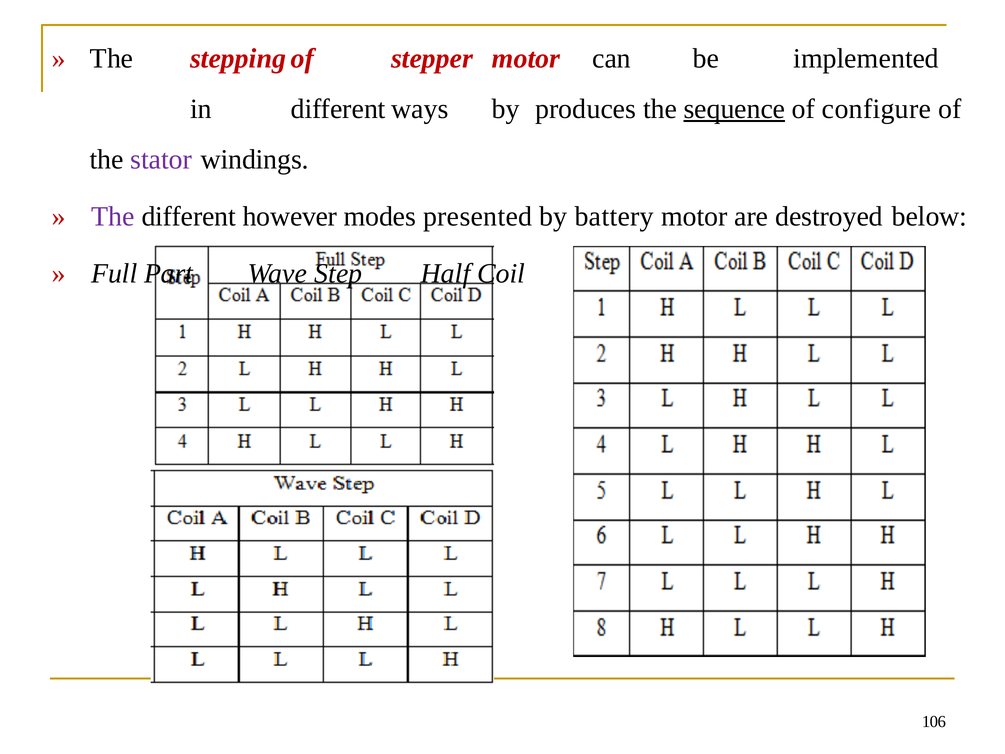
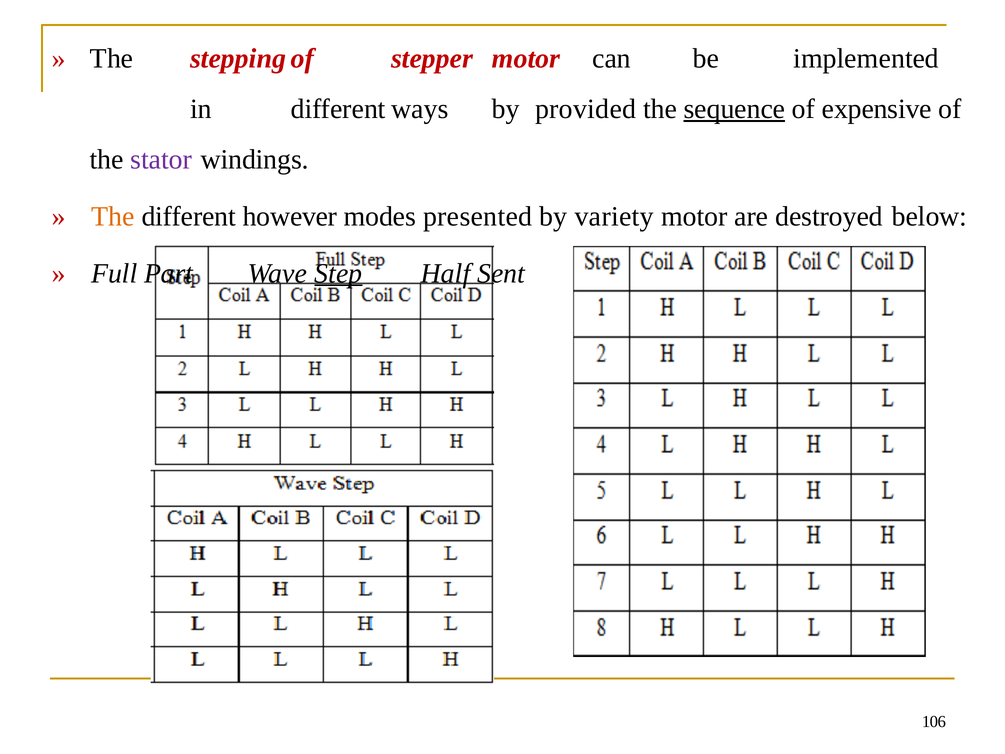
produces: produces -> provided
configure: configure -> expensive
The at (113, 216) colour: purple -> orange
battery: battery -> variety
Step underline: none -> present
Coil: Coil -> Sent
